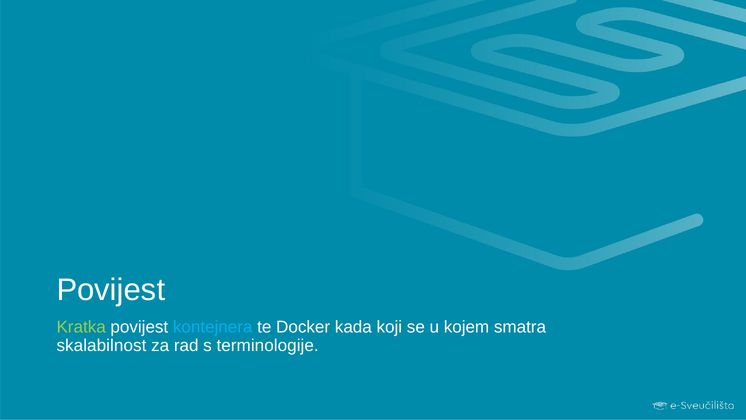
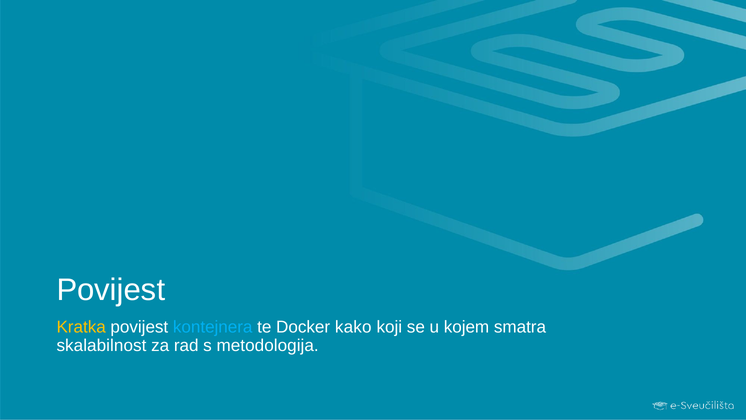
Kratka colour: light green -> yellow
kada: kada -> kako
terminologije: terminologije -> metodologija
